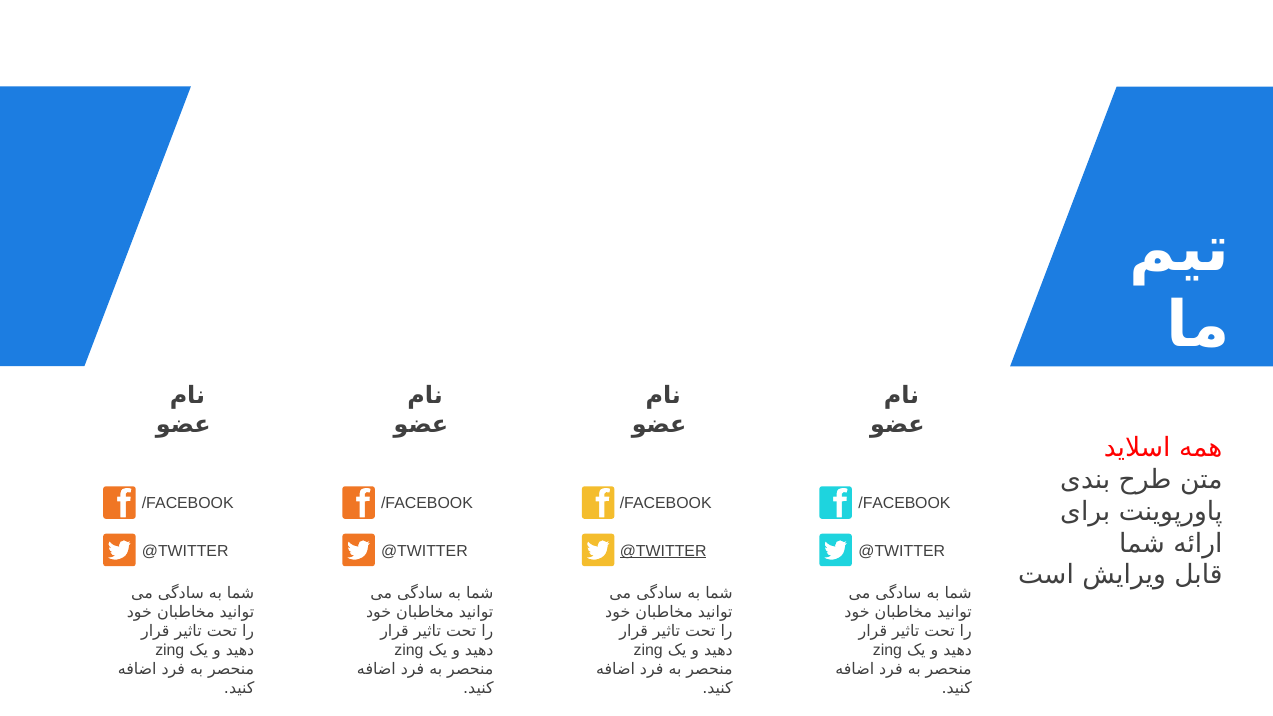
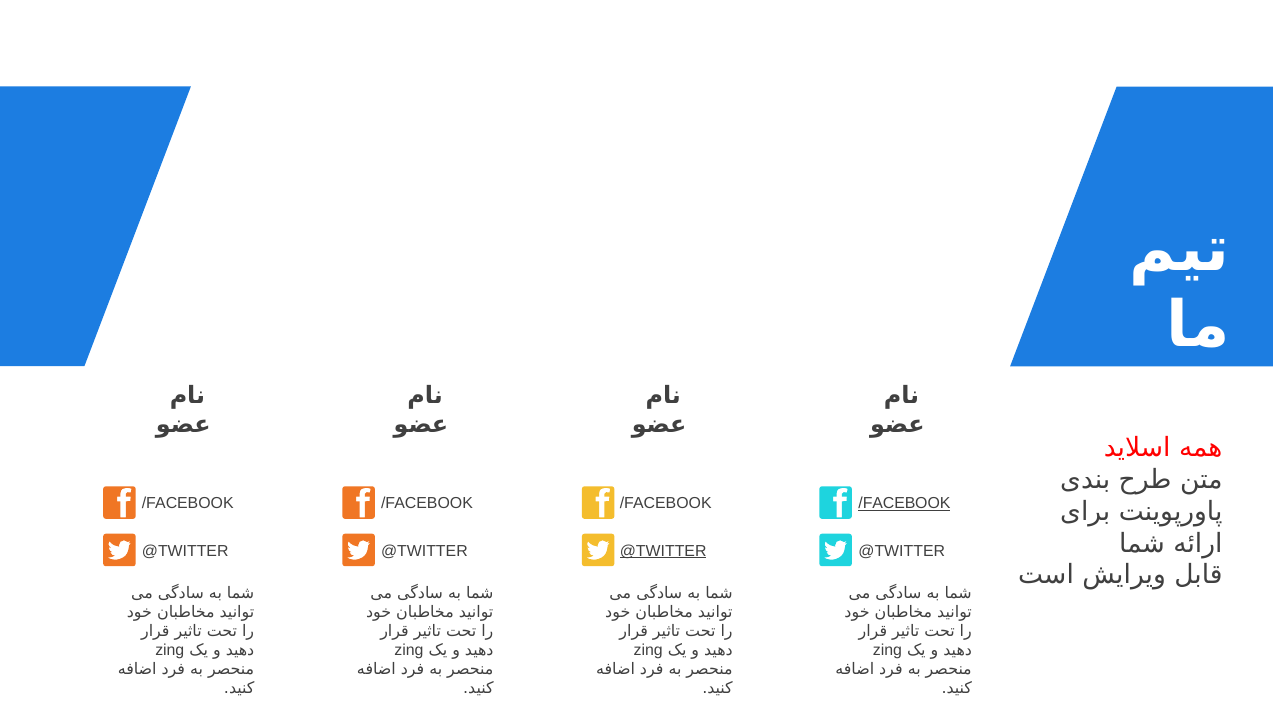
/FACEBOOK at (904, 504) underline: none -> present
